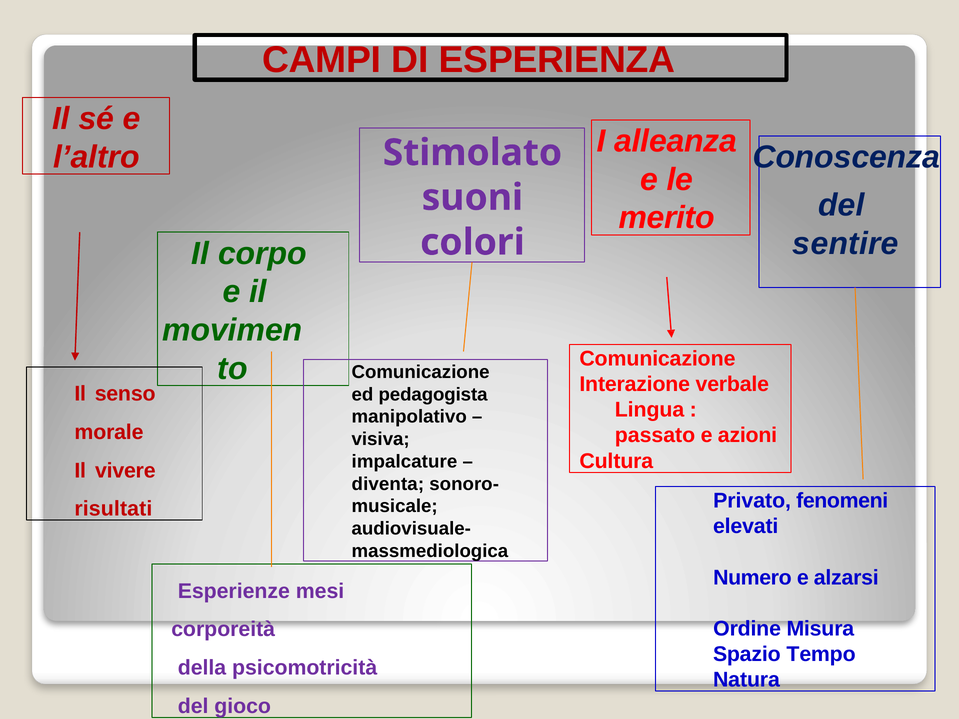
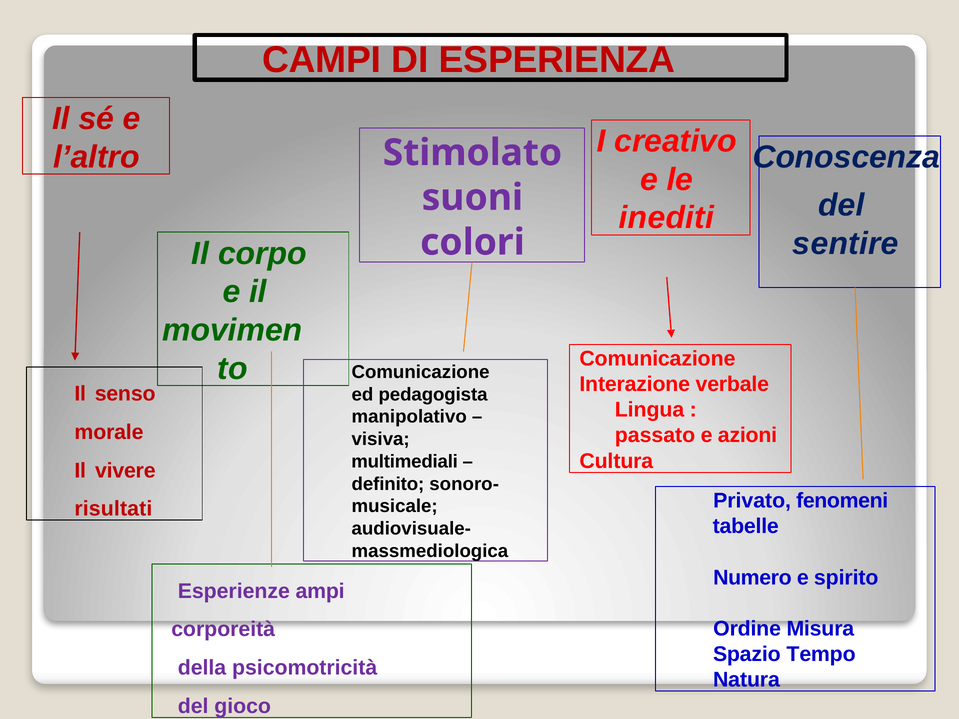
alleanza: alleanza -> creativo
merito: merito -> inediti
impalcature: impalcature -> multimediali
diventa: diventa -> definito
elevati: elevati -> tabelle
alzarsi: alzarsi -> spirito
mesi: mesi -> ampi
